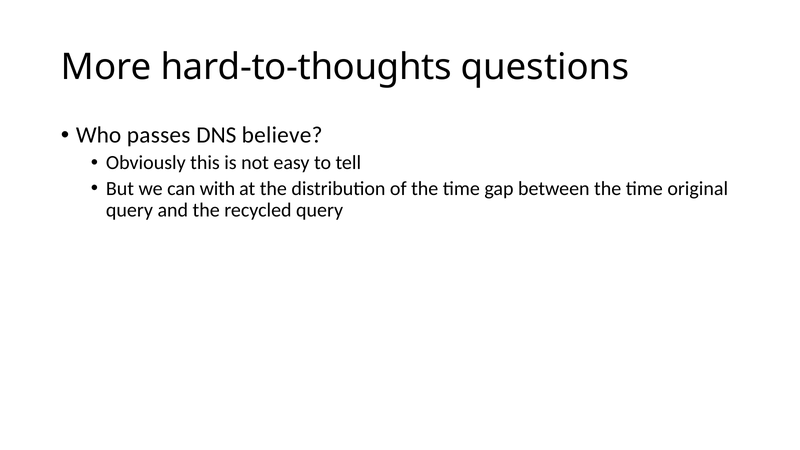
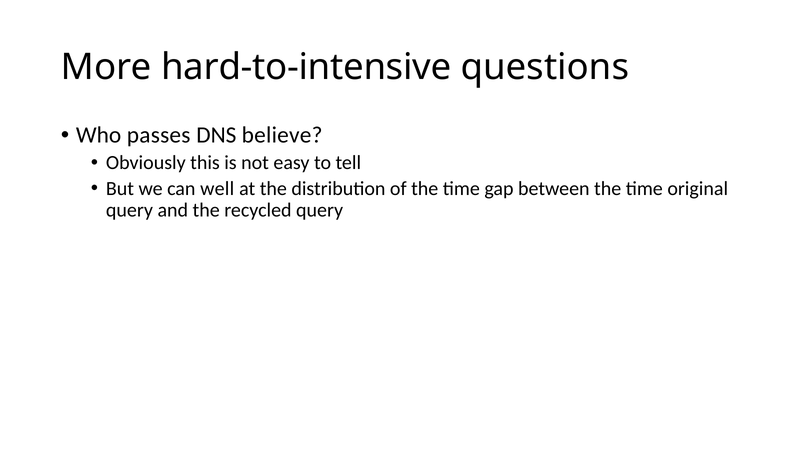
hard-to-thoughts: hard-to-thoughts -> hard-to-intensive
with: with -> well
